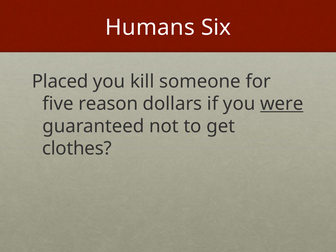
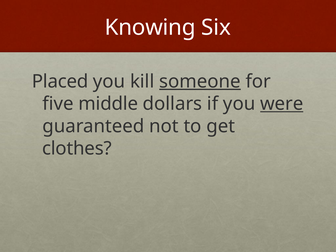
Humans: Humans -> Knowing
someone underline: none -> present
reason: reason -> middle
